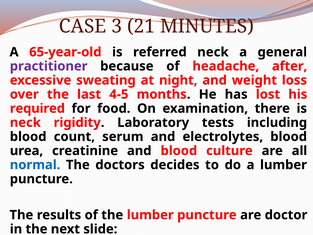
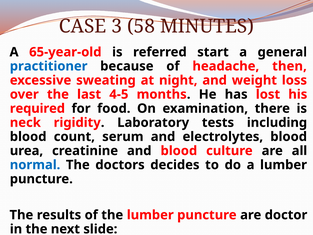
21: 21 -> 58
referred neck: neck -> start
practitioner colour: purple -> blue
after: after -> then
